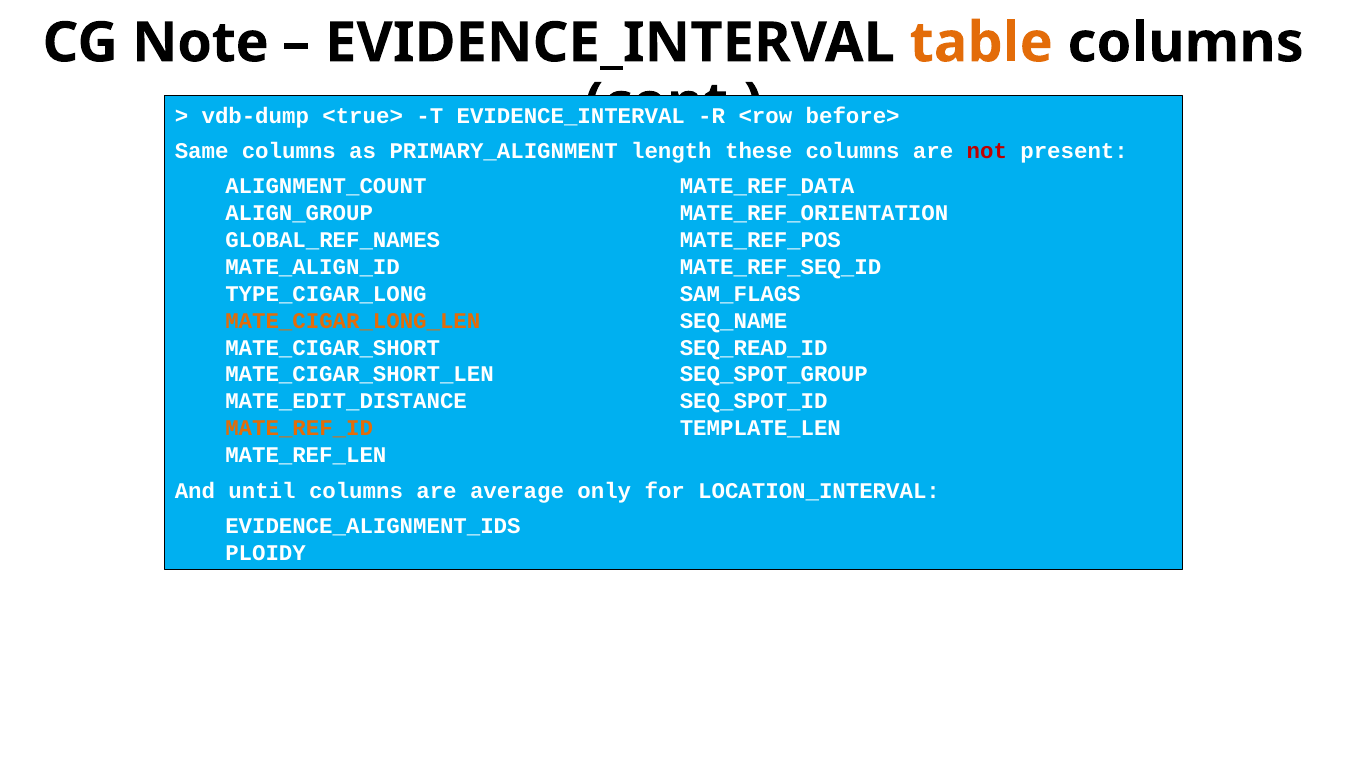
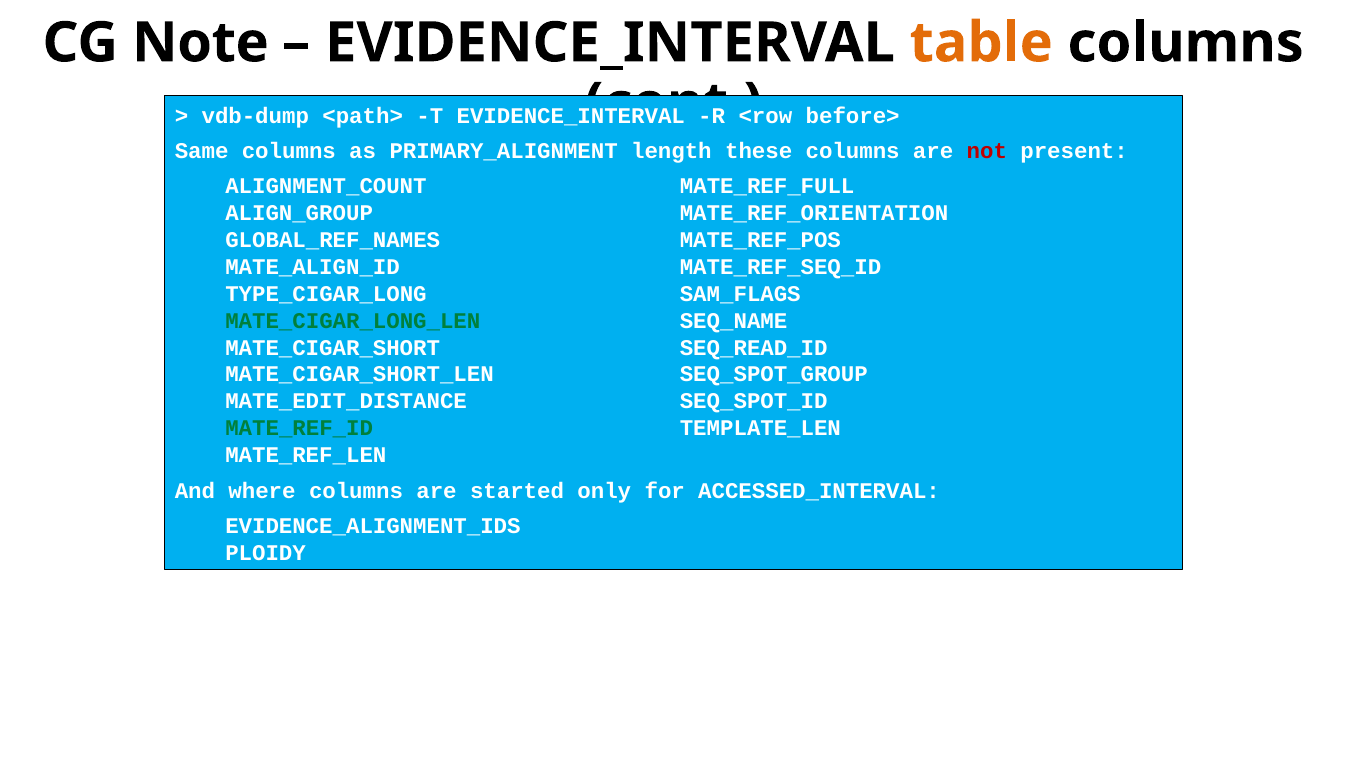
<true>: <true> -> <path>
MATE_REF_DATA: MATE_REF_DATA -> MATE_REF_FULL
MATE_CIGAR_LONG_LEN colour: orange -> green
MATE_REF_ID colour: orange -> green
until: until -> where
average: average -> started
LOCATION_INTERVAL: LOCATION_INTERVAL -> ACCESSED_INTERVAL
